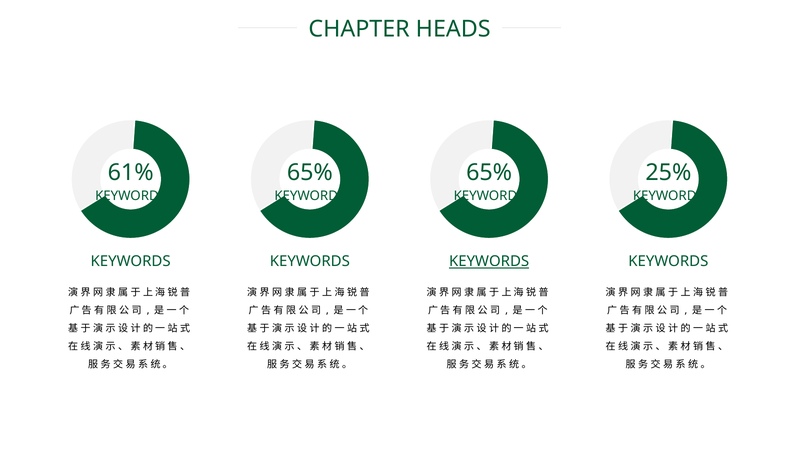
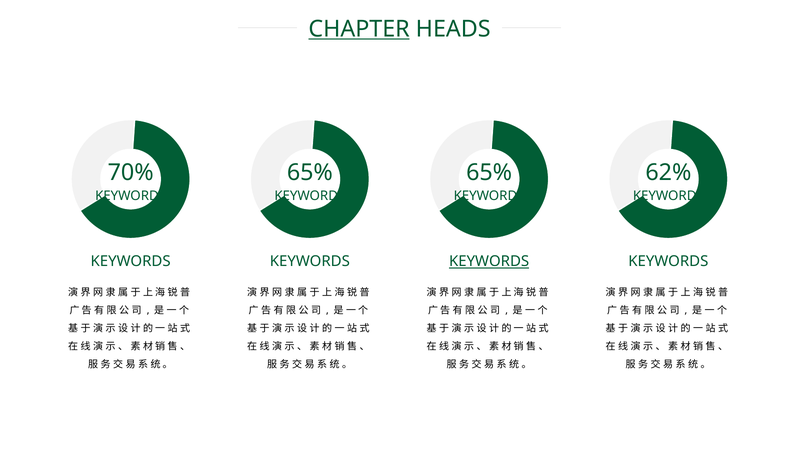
CHAPTER underline: none -> present
61%: 61% -> 70%
25%: 25% -> 62%
